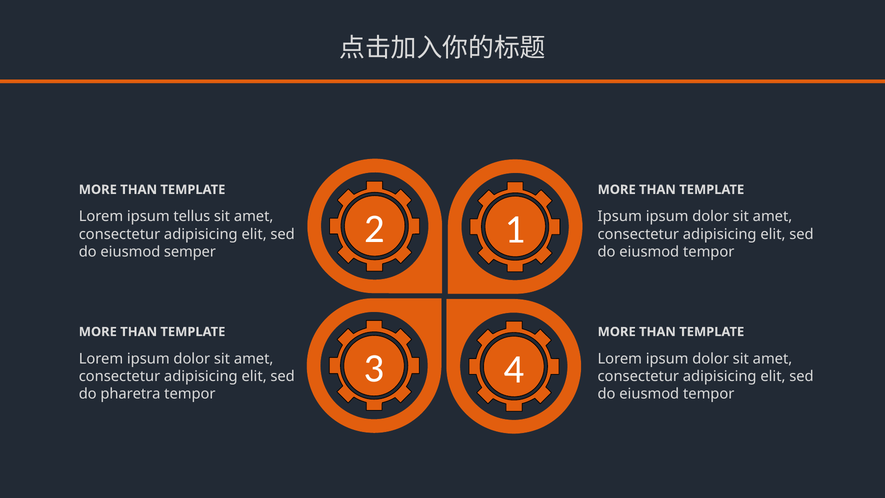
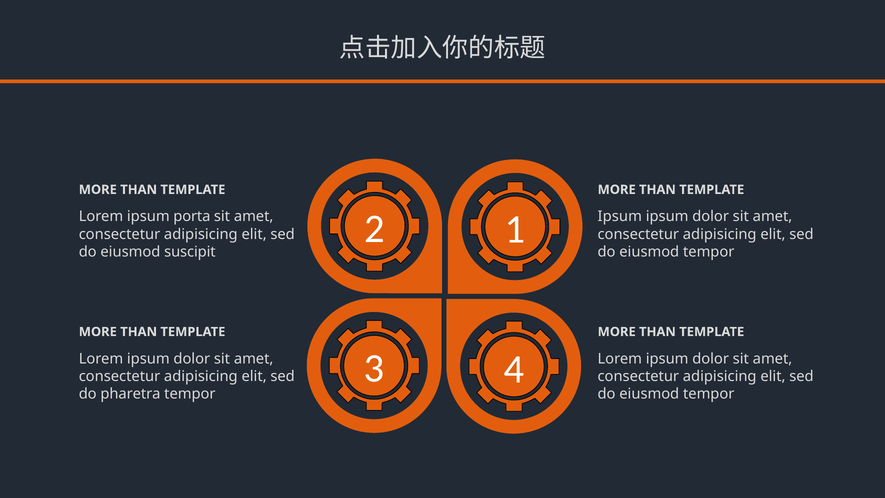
tellus: tellus -> porta
semper: semper -> suscipit
